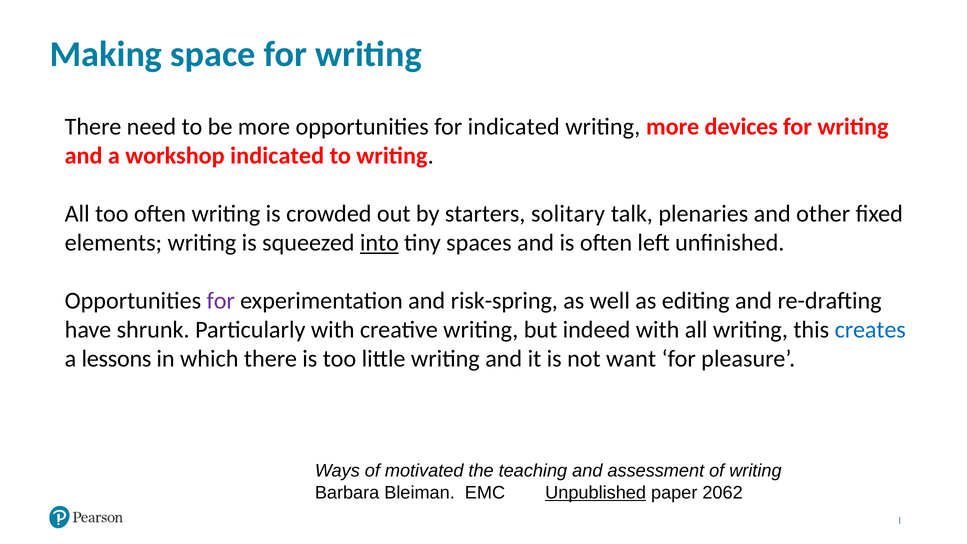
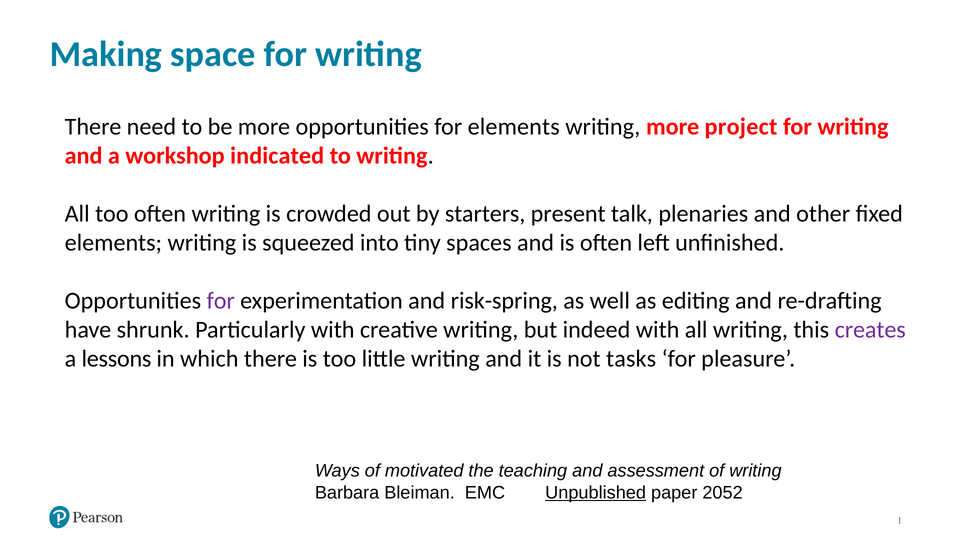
for indicated: indicated -> elements
devices: devices -> project
solitary: solitary -> present
into underline: present -> none
creates colour: blue -> purple
want: want -> tasks
2062: 2062 -> 2052
